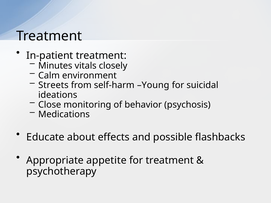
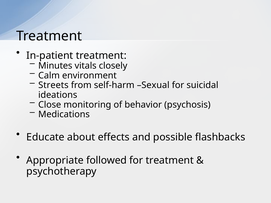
Young: Young -> Sexual
appetite: appetite -> followed
